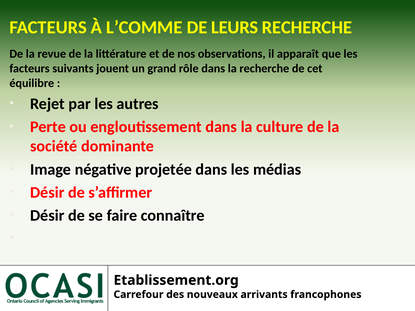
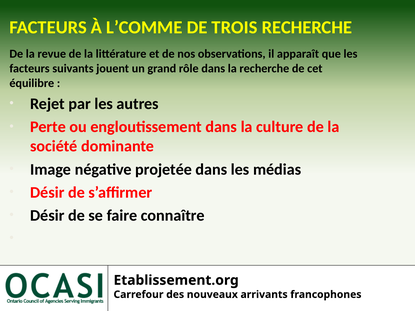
LEURS: LEURS -> TROIS
